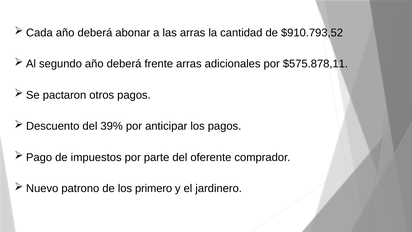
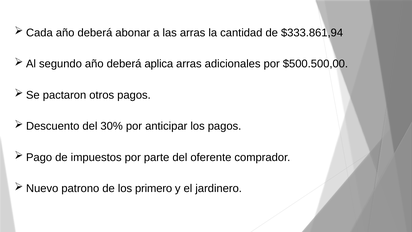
$910.793,52: $910.793,52 -> $333.861,94
frente: frente -> aplica
$575.878,11: $575.878,11 -> $500.500,00
39%: 39% -> 30%
